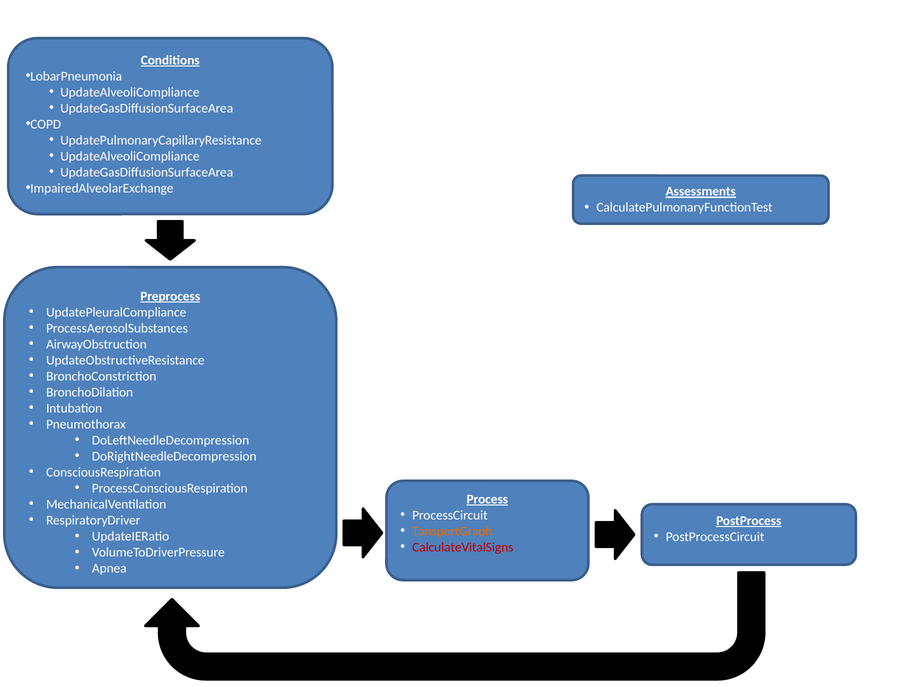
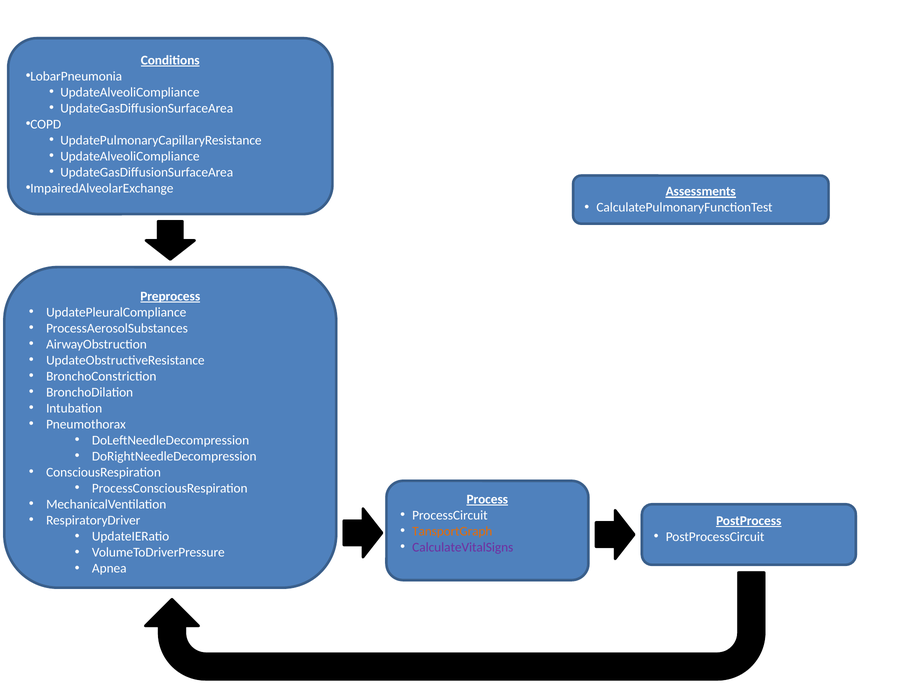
CalculateVitalSigns colour: red -> purple
